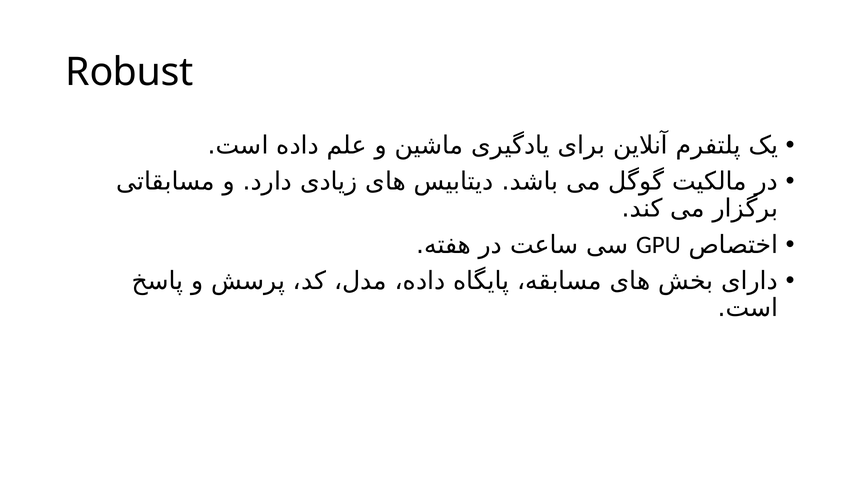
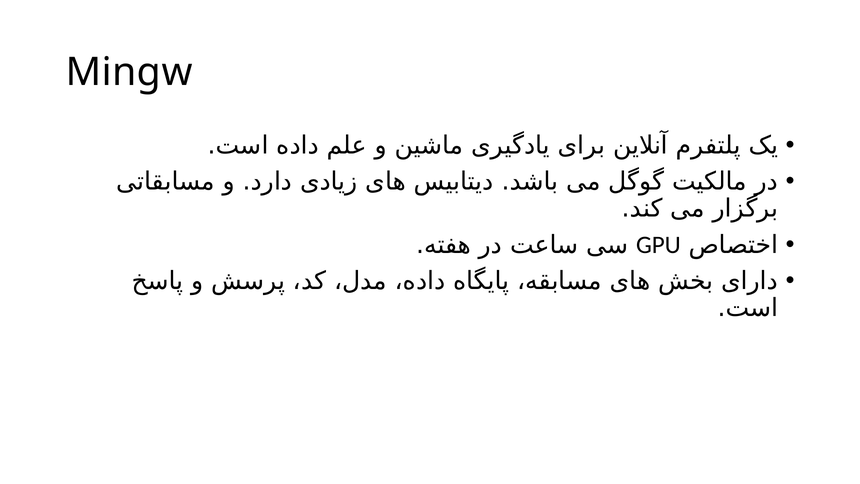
Robust: Robust -> Mingw
